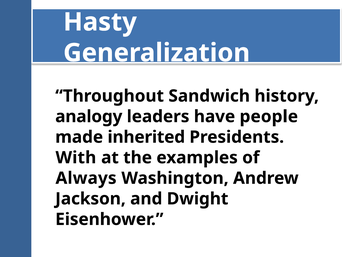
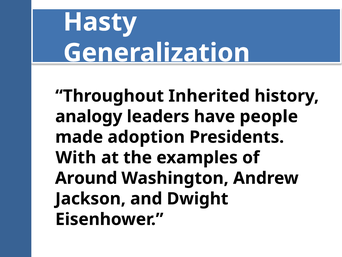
Sandwich: Sandwich -> Inherited
inherited: inherited -> adoption
Always: Always -> Around
